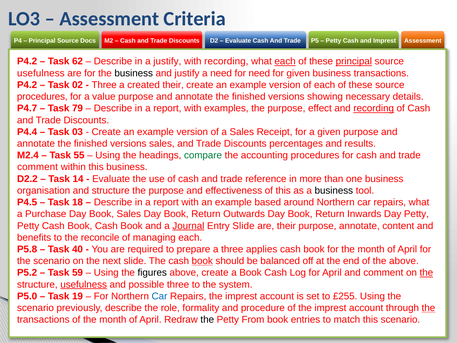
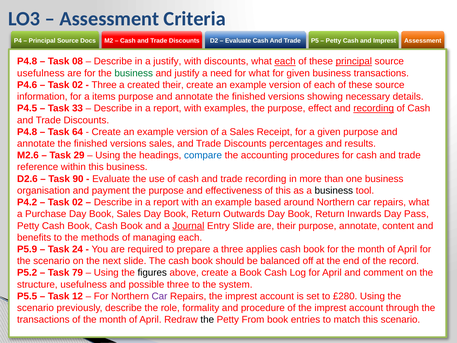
P4.2 at (27, 61): P4.2 -> P4.8
62: 62 -> 08
with recording: recording -> discounts
business at (134, 73) colour: black -> green
for need: need -> what
P4.2 at (27, 85): P4.2 -> P4.6
procedures at (42, 97): procedures -> information
value: value -> items
P4.7: P4.7 -> P4.5
79: 79 -> 33
P4.4 at (27, 132): P4.4 -> P4.8
03: 03 -> 64
M2.4: M2.4 -> M2.6
55: 55 -> 29
compare colour: green -> blue
comment at (38, 167): comment -> reference
D2.2: D2.2 -> D2.6
14: 14 -> 90
trade reference: reference -> recording
and structure: structure -> payment
P4.5: P4.5 -> P4.2
18 at (78, 202): 18 -> 02
Day Petty: Petty -> Pass
reconcile: reconcile -> methods
P5.8: P5.8 -> P5.9
40: 40 -> 24
book at (202, 261) underline: present -> none
the above: above -> record
59: 59 -> 79
the at (426, 273) underline: present -> none
usefulness at (84, 284) underline: present -> none
P5.0: P5.0 -> P5.5
19: 19 -> 12
Car at (160, 296) colour: blue -> purple
£255: £255 -> £280
the at (428, 308) underline: present -> none
